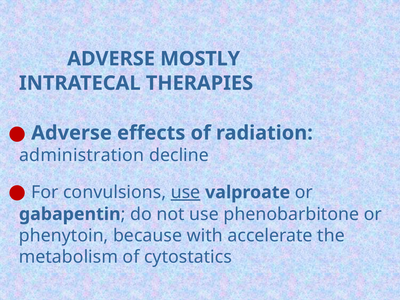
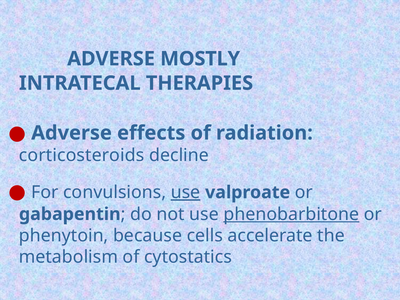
administration: administration -> corticosteroids
phenobarbitone underline: none -> present
with: with -> cells
